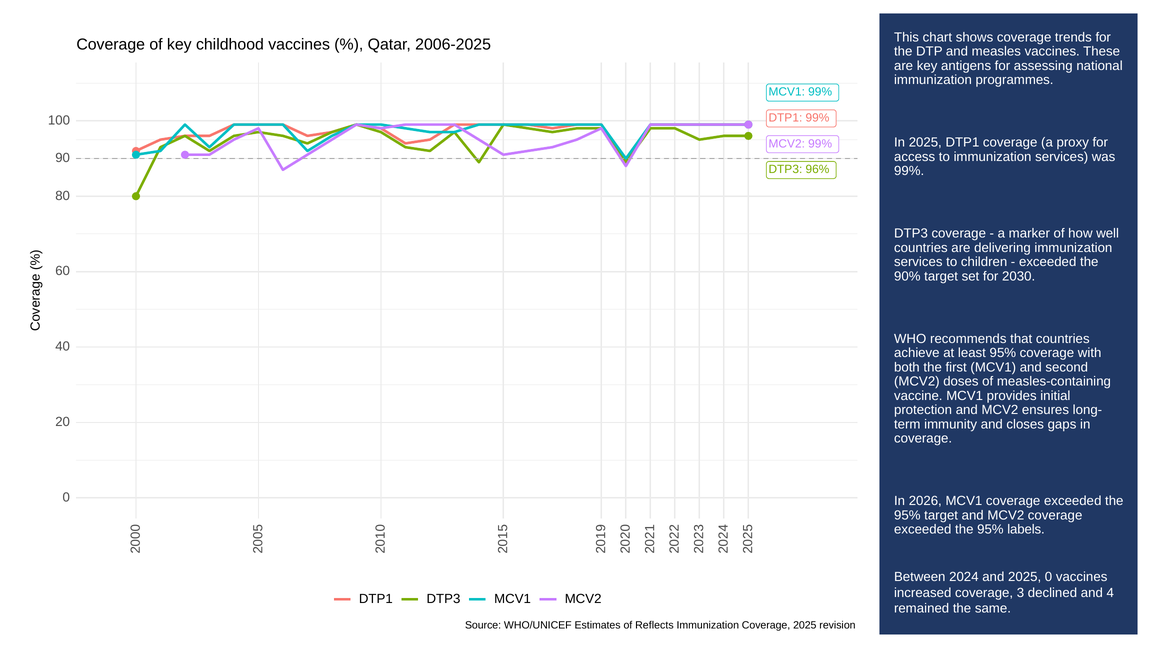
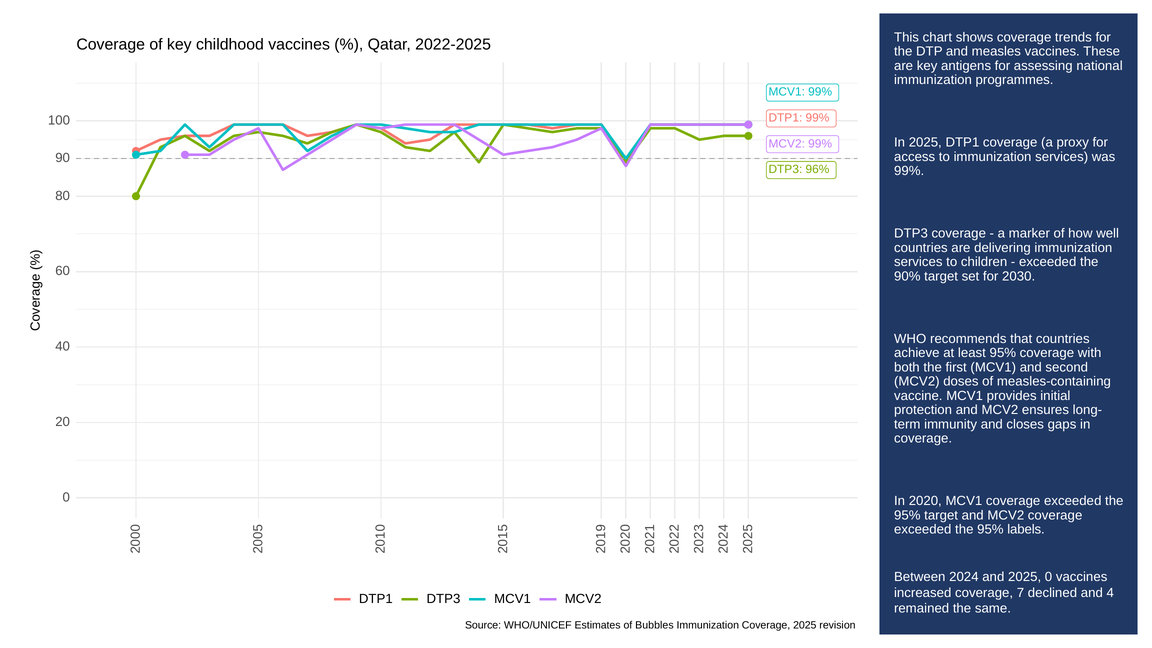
2006-2025: 2006-2025 -> 2022-2025
2026: 2026 -> 2020
coverage 3: 3 -> 7
Reflects: Reflects -> Bubbles
